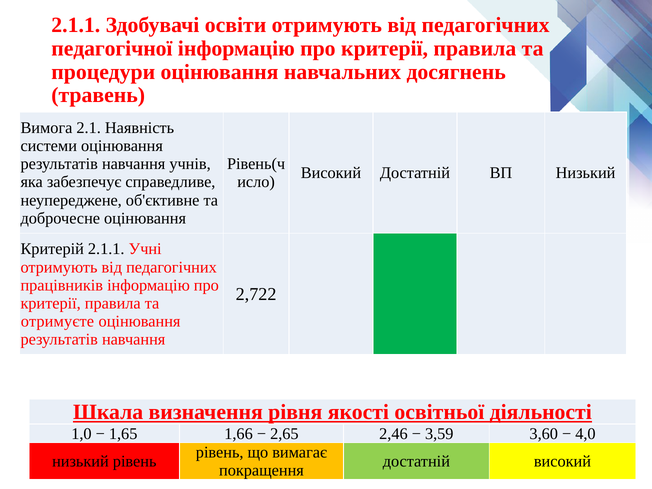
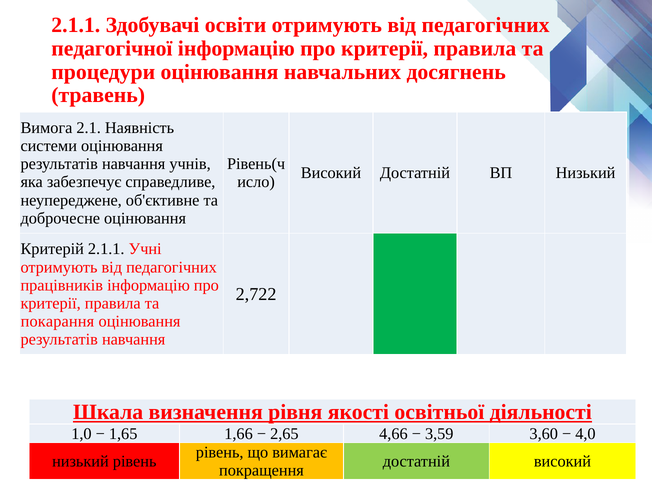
отримуєте: отримуєте -> покарання
2,46: 2,46 -> 4,66
